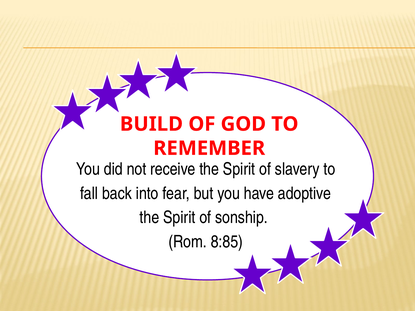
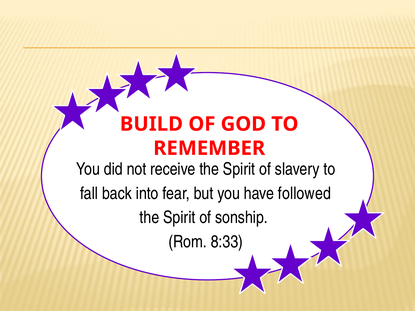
adoptive: adoptive -> followed
8:85: 8:85 -> 8:33
